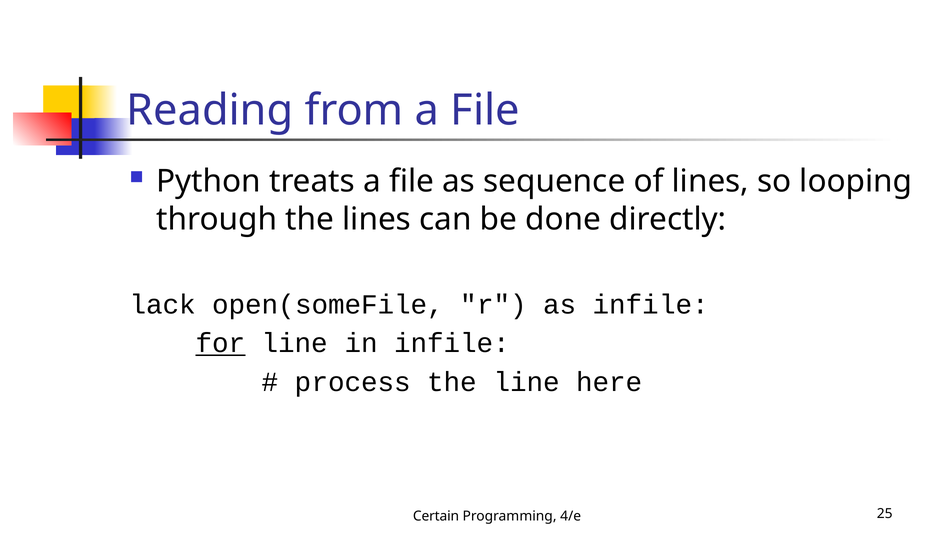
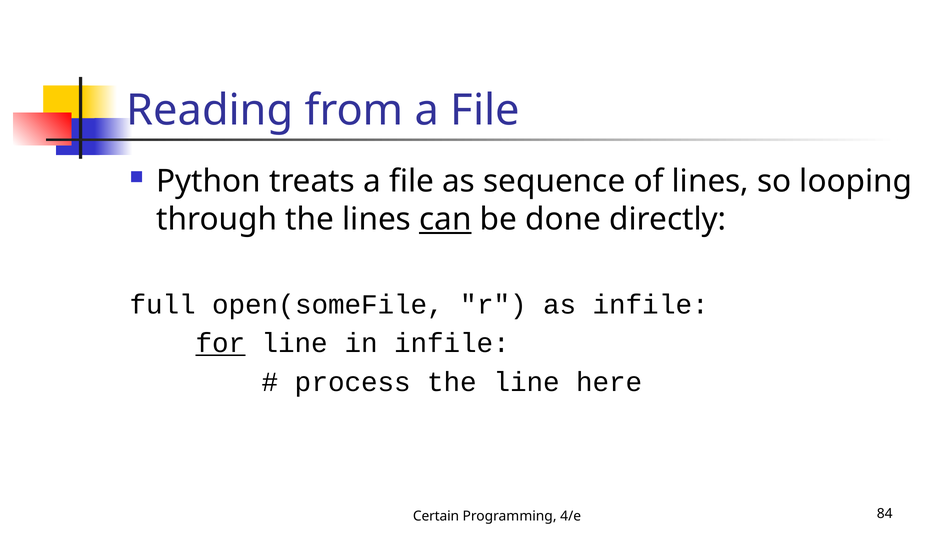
can underline: none -> present
lack: lack -> full
25: 25 -> 84
